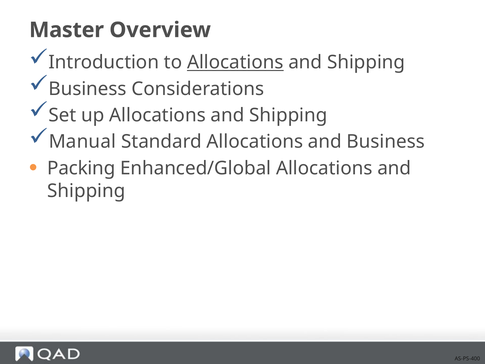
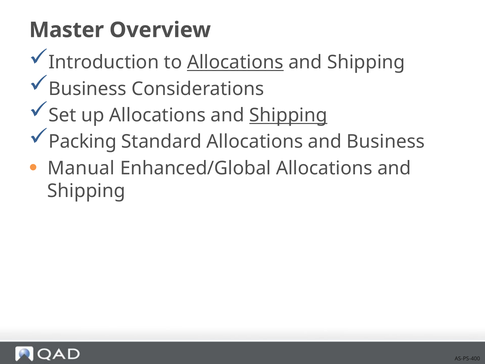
Shipping at (288, 115) underline: none -> present
Manual: Manual -> Packing
Packing: Packing -> Manual
